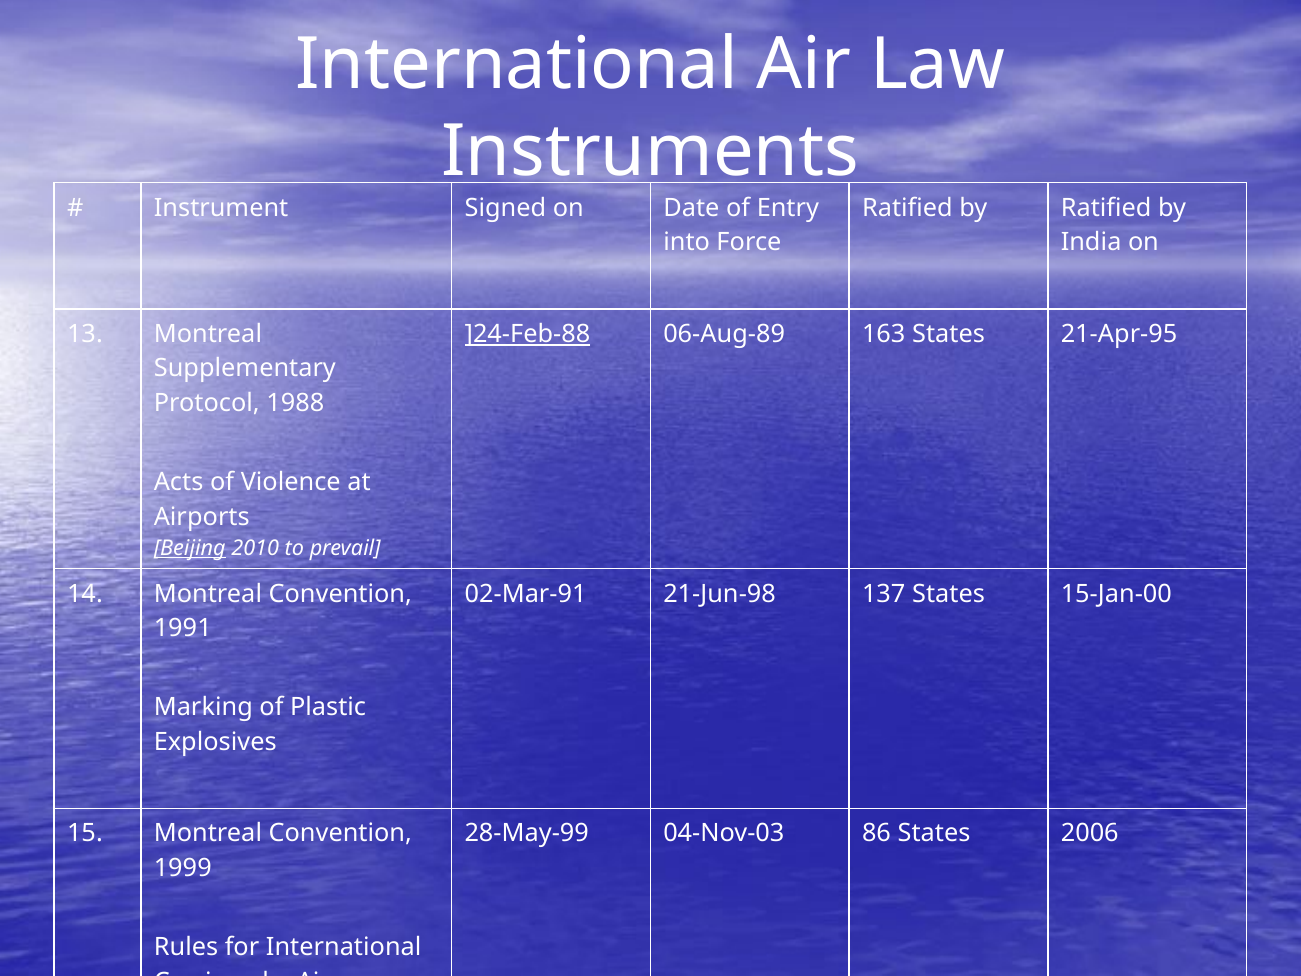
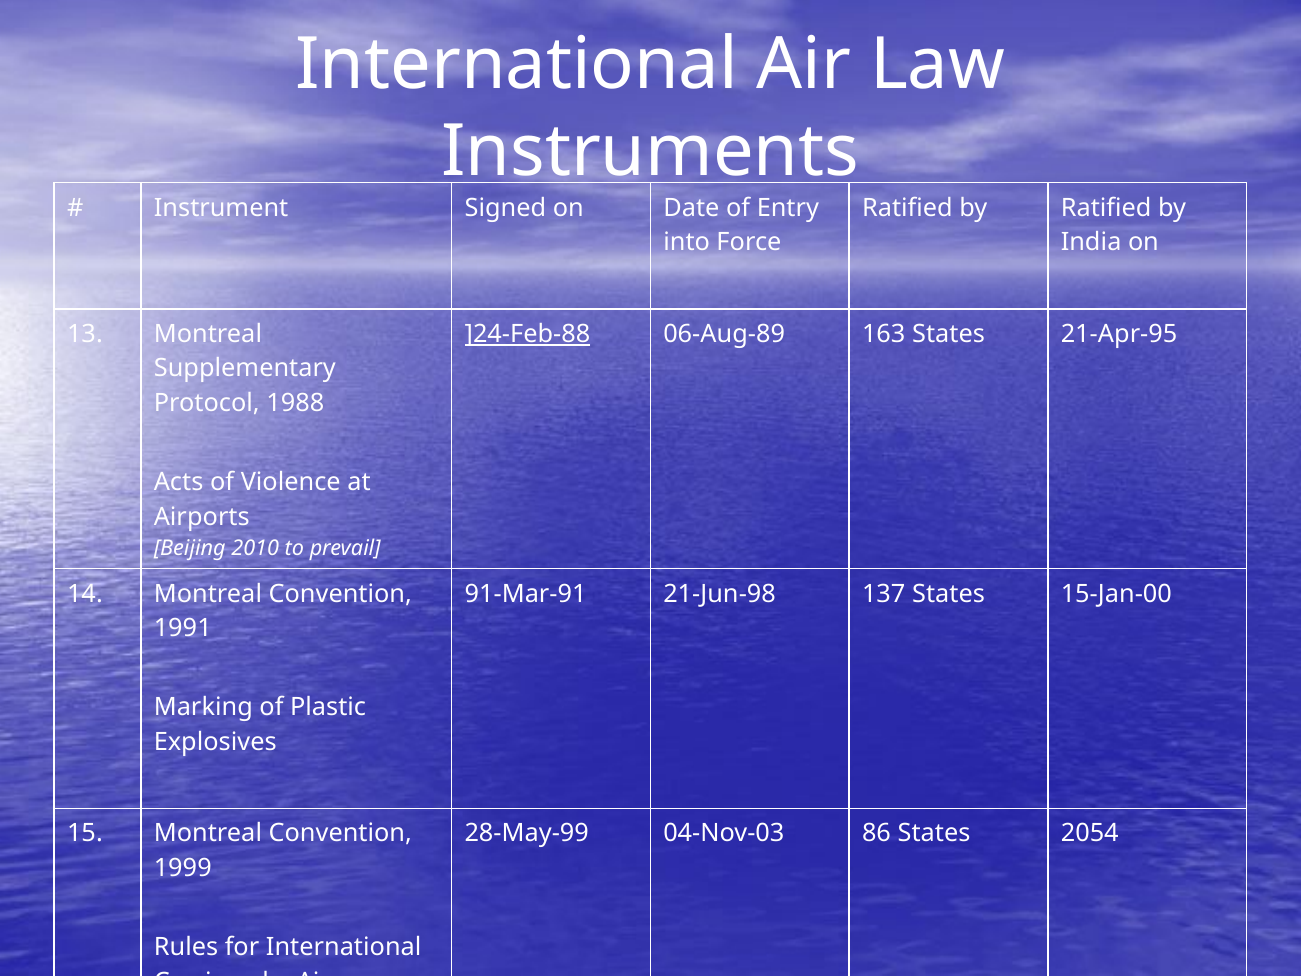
Beijing underline: present -> none
02-Mar-91: 02-Mar-91 -> 91-Mar-91
2006: 2006 -> 2054
